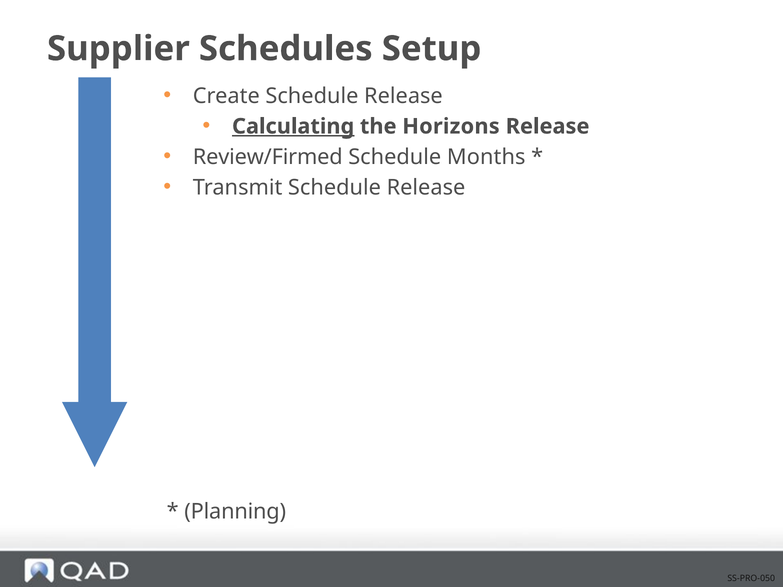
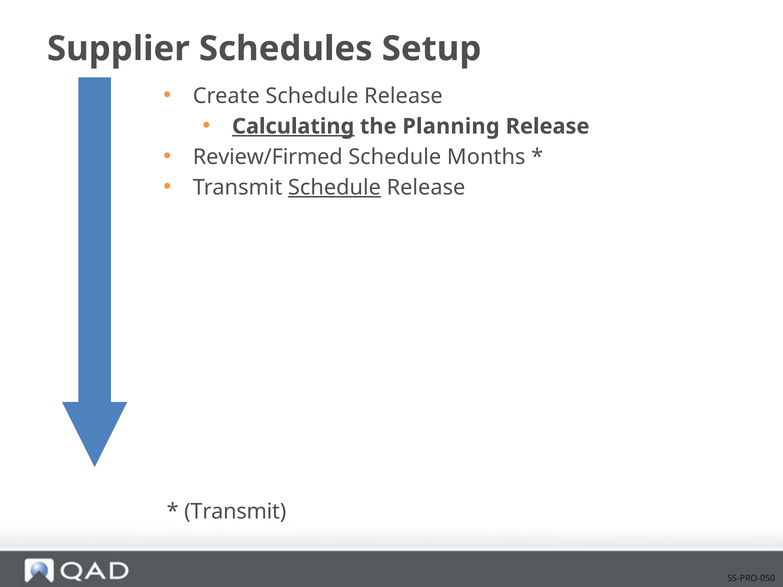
Horizons: Horizons -> Planning
Schedule at (335, 187) underline: none -> present
Planning at (235, 512): Planning -> Transmit
